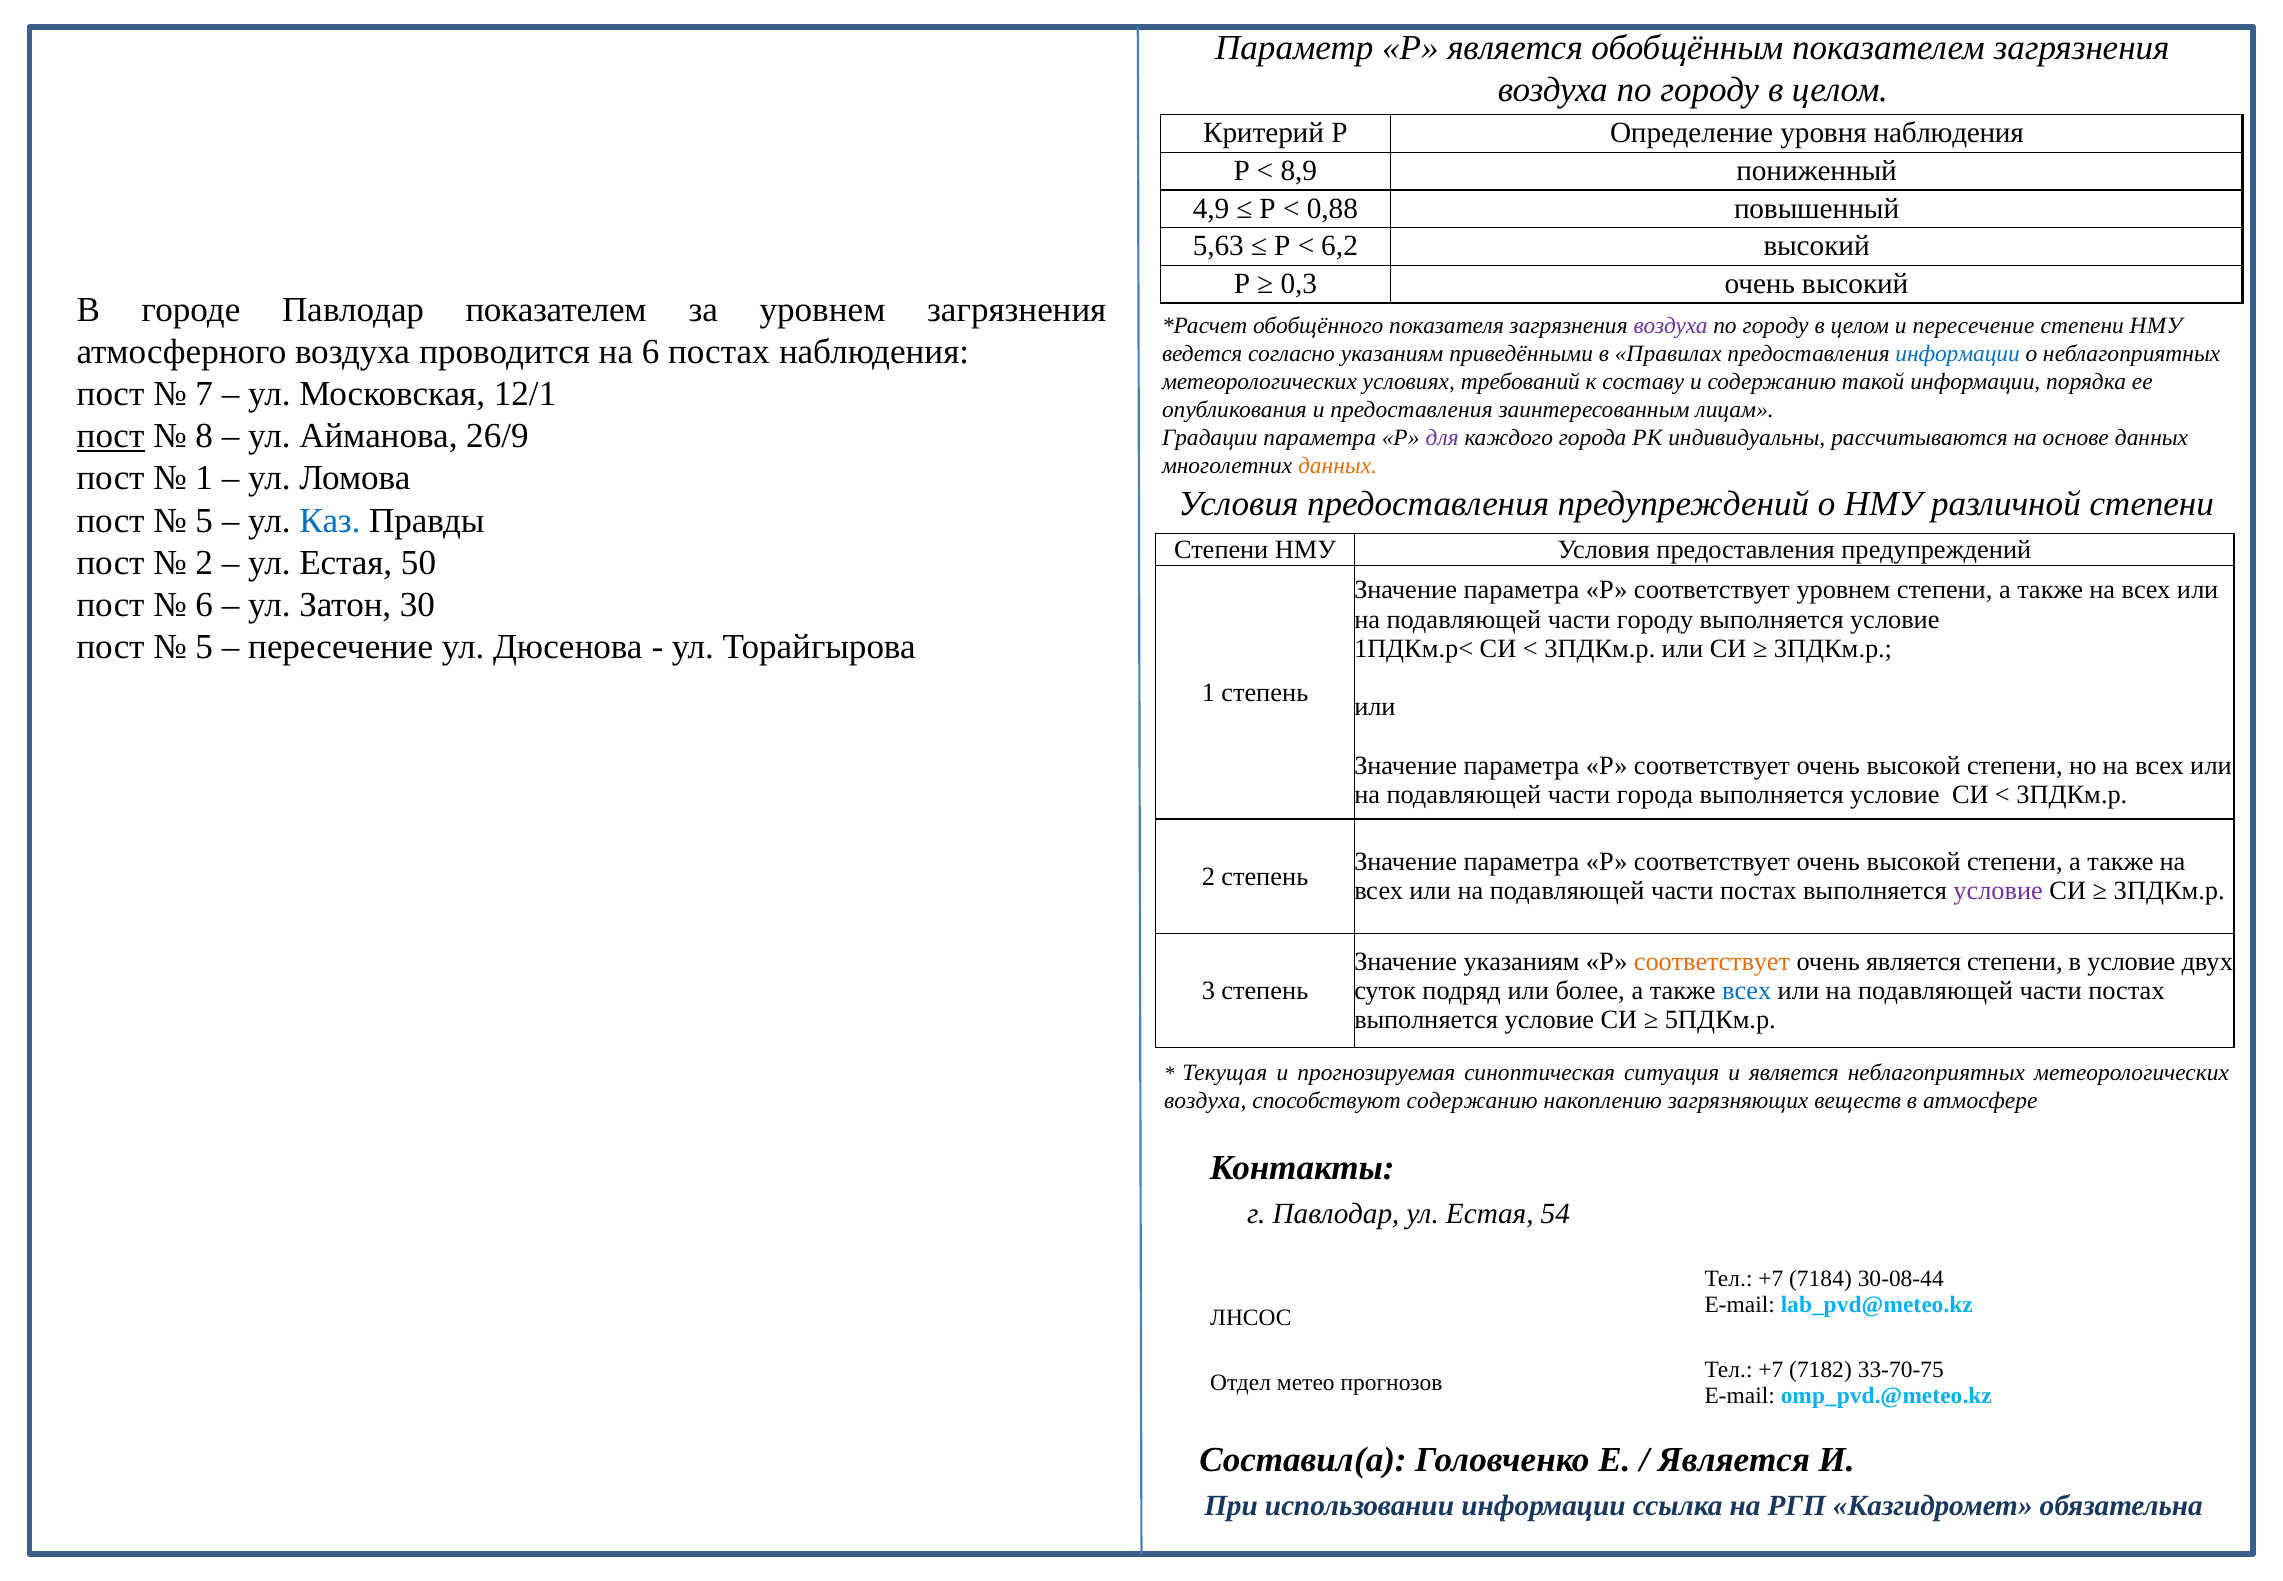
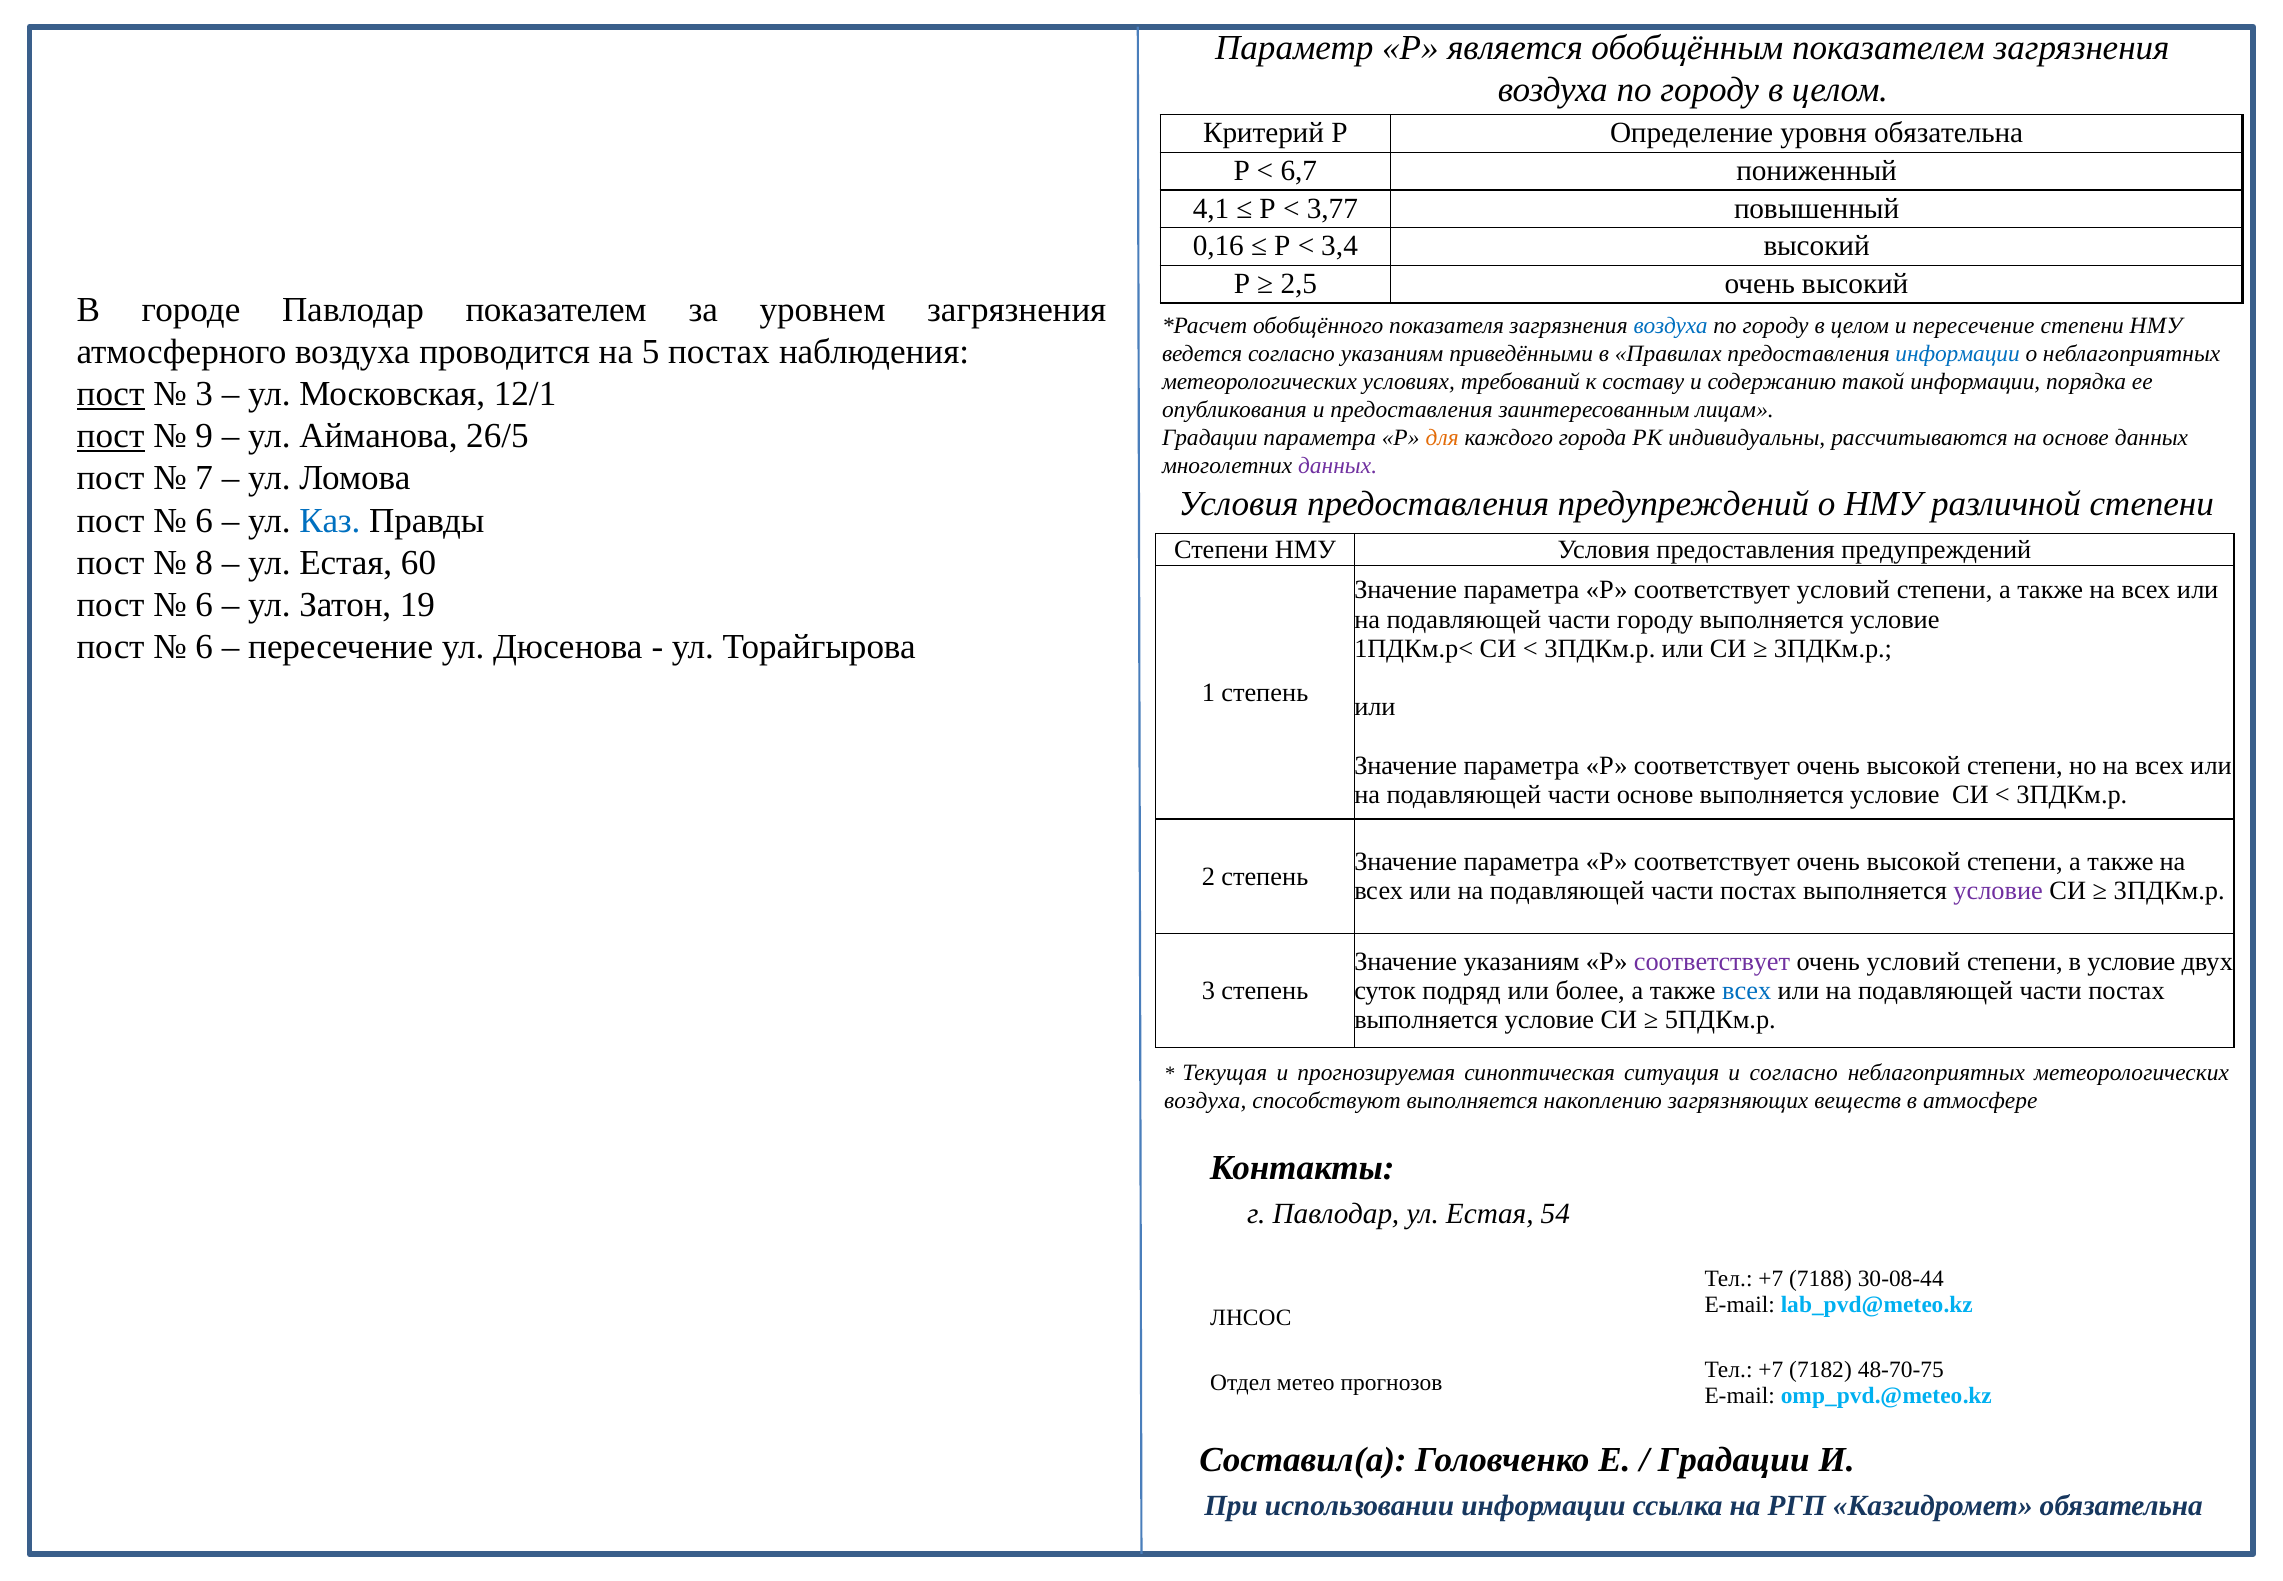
уровня наблюдения: наблюдения -> обязательна
8,9: 8,9 -> 6,7
4,9: 4,9 -> 4,1
0,88: 0,88 -> 3,77
5,63: 5,63 -> 0,16
6,2: 6,2 -> 3,4
0,3: 0,3 -> 2,5
воздуха at (1671, 326) colour: purple -> blue
на 6: 6 -> 5
пост at (111, 394) underline: none -> present
7 at (204, 394): 7 -> 3
8: 8 -> 9
26/9: 26/9 -> 26/5
для colour: purple -> orange
данных at (1338, 466) colour: orange -> purple
1 at (204, 478): 1 -> 7
5 at (204, 520): 5 -> 6
2 at (204, 562): 2 -> 8
50: 50 -> 60
соответствует уровнем: уровнем -> условий
30: 30 -> 19
5 at (204, 647): 5 -> 6
части города: города -> основе
соответствует at (1712, 961) colour: orange -> purple
очень является: является -> условий
и является: является -> согласно
способствуют содержанию: содержанию -> выполняется
7184: 7184 -> 7188
33-70-75: 33-70-75 -> 48-70-75
Является at (1734, 1459): Является -> Градации
